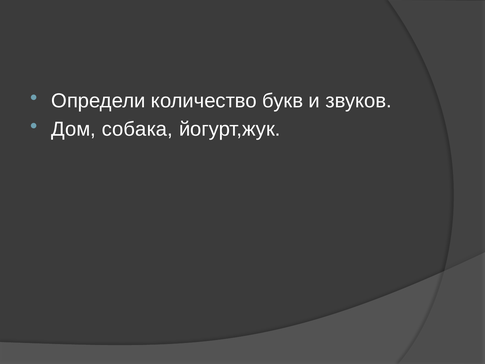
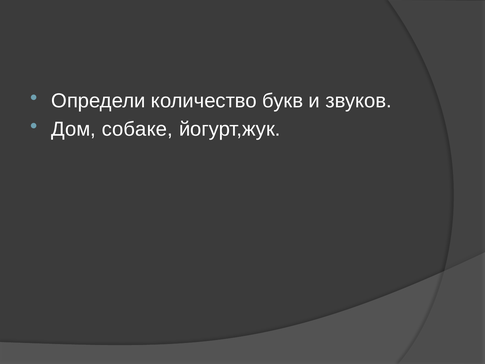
собака: собака -> собаке
